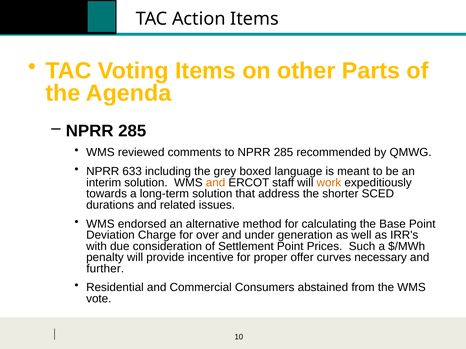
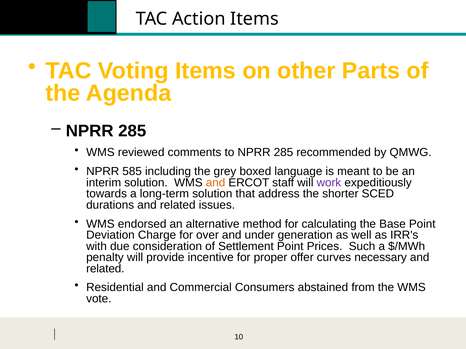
633: 633 -> 585
work colour: orange -> purple
further at (105, 269): further -> related
